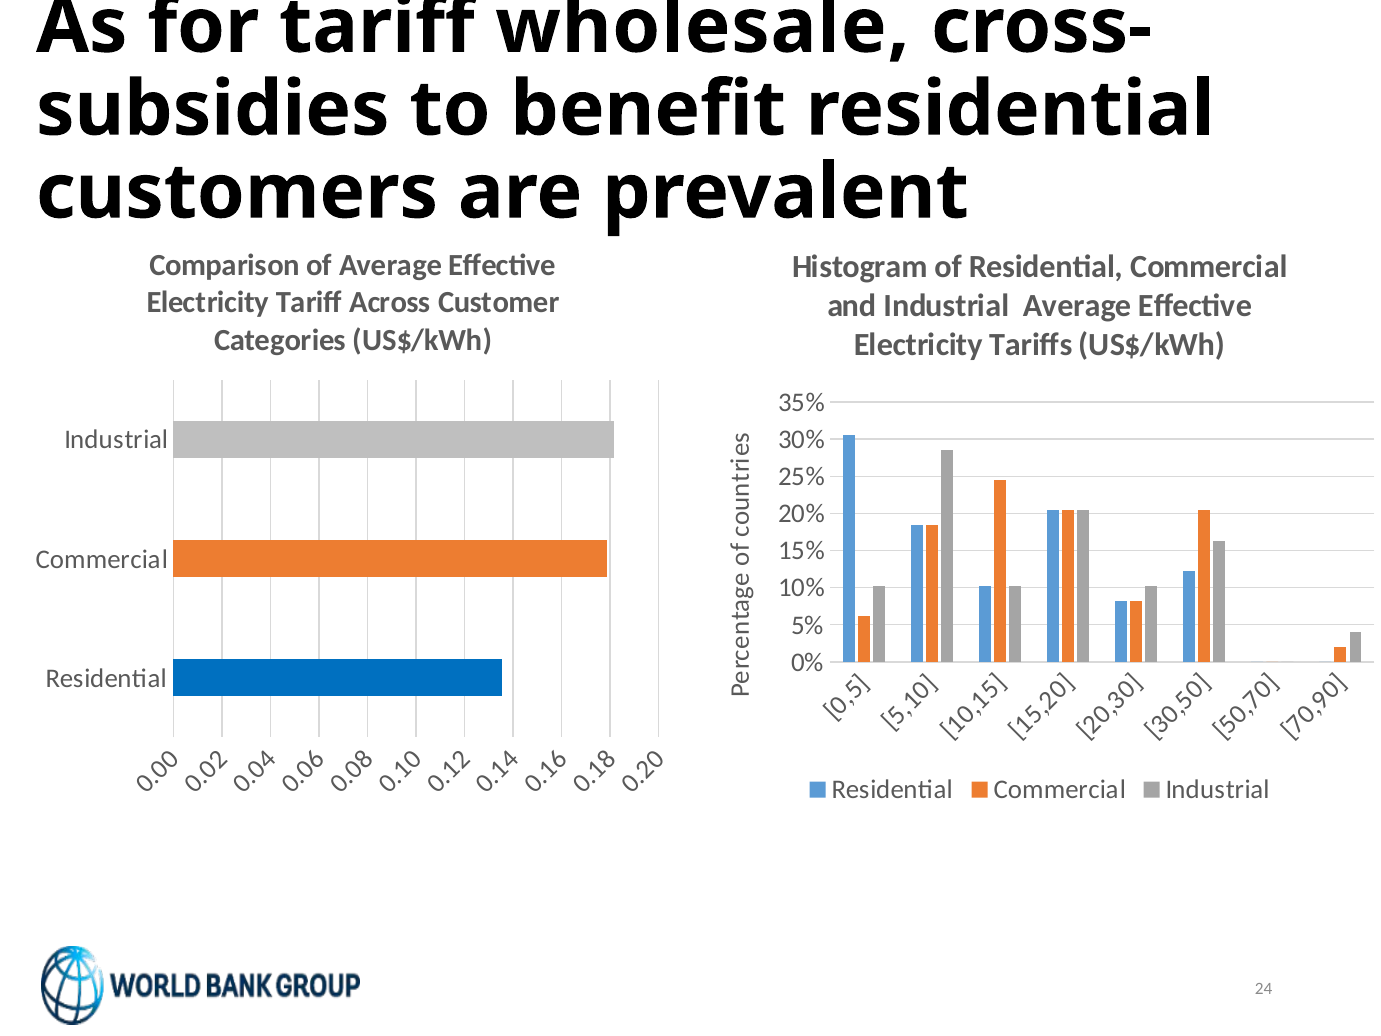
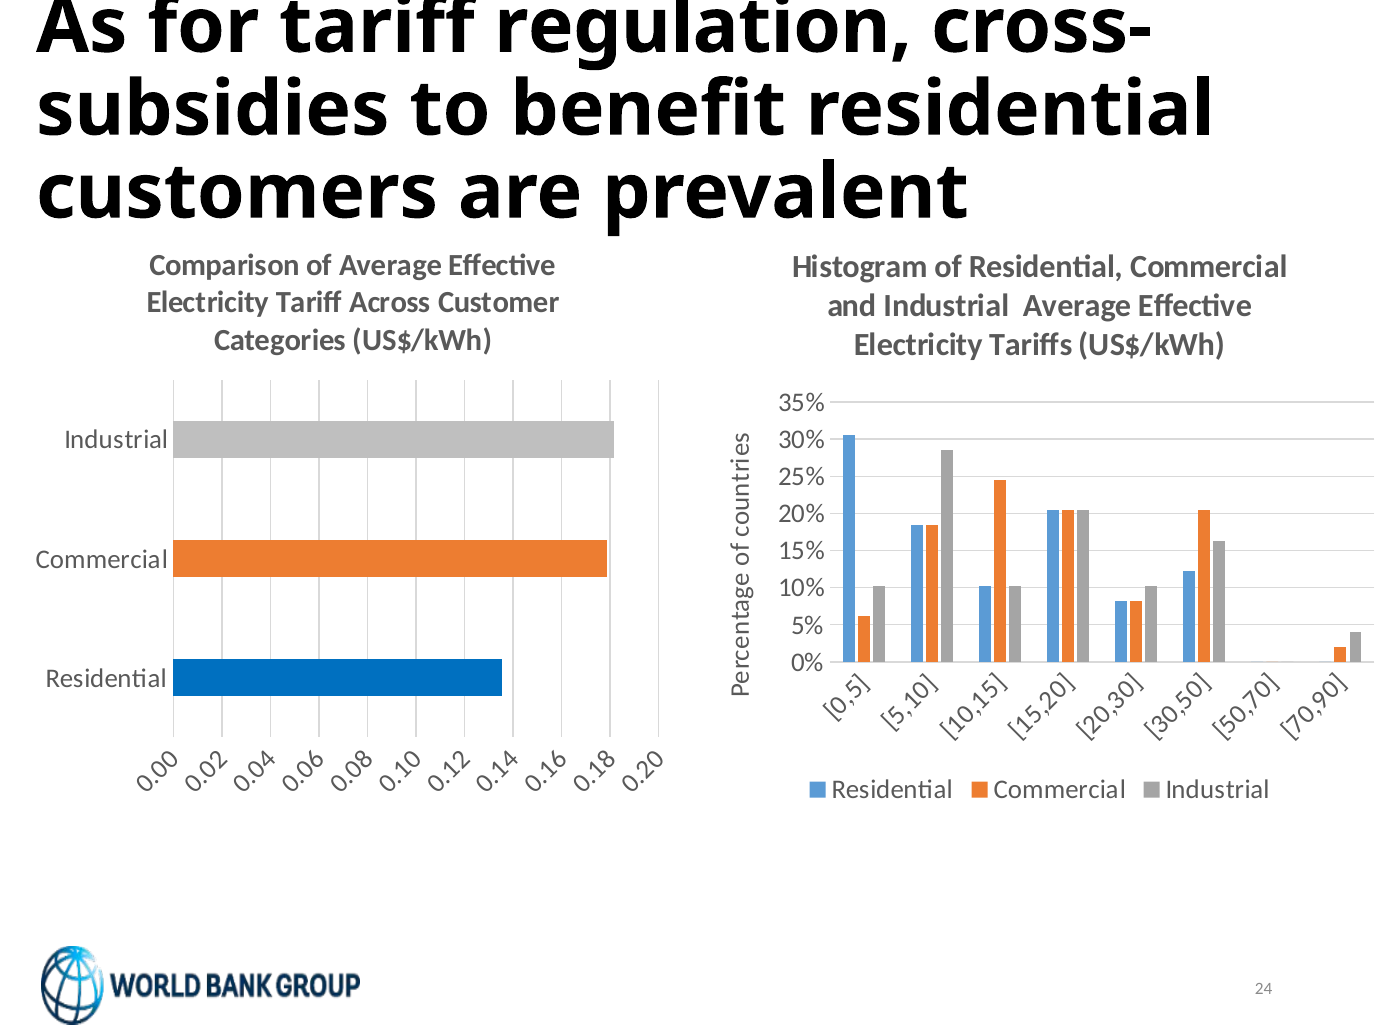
wholesale: wholesale -> regulation
